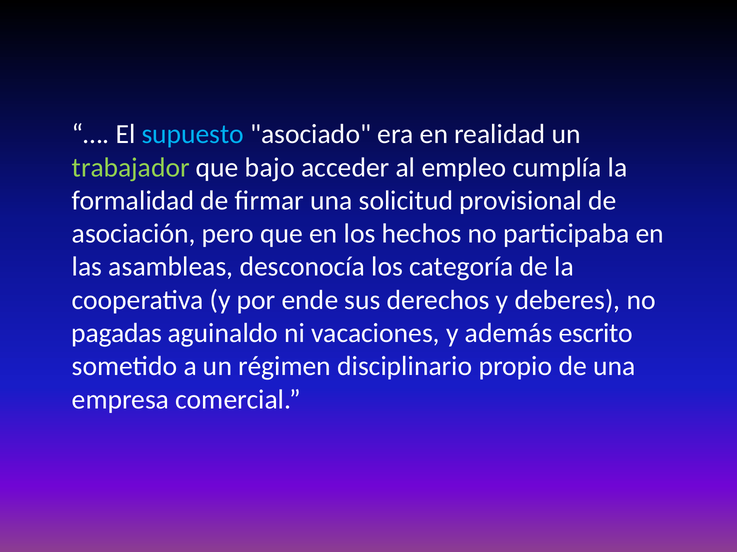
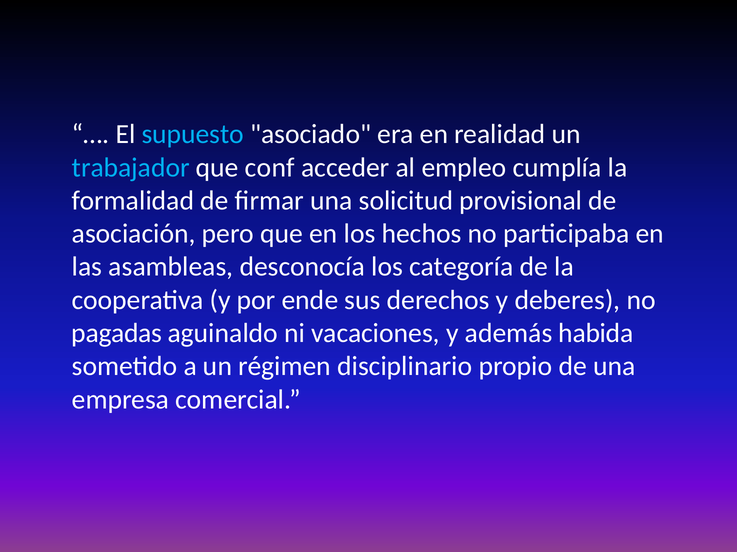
trabajador colour: light green -> light blue
bajo: bajo -> conf
escrito: escrito -> habida
